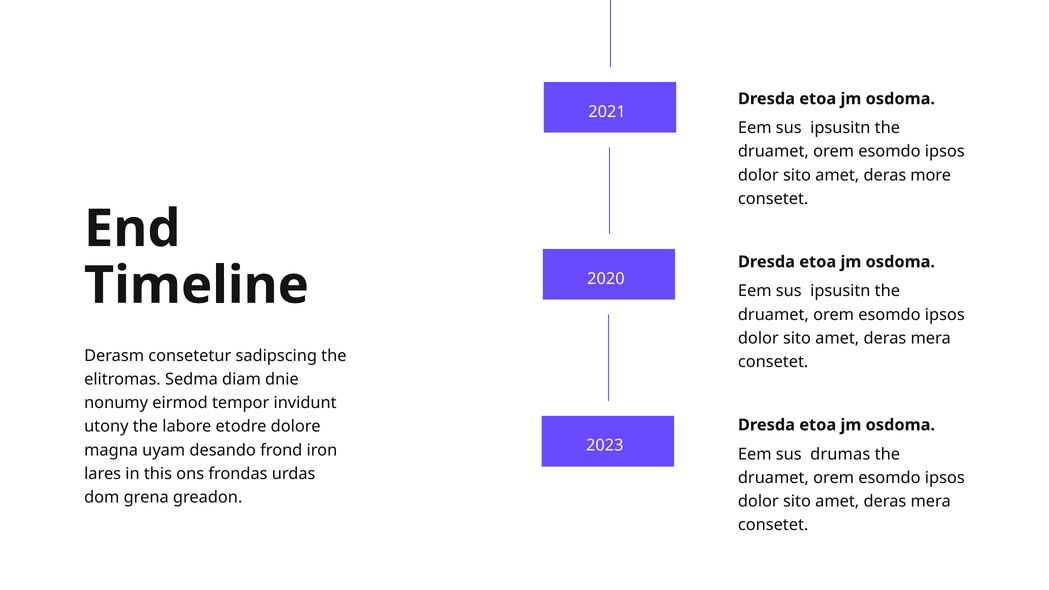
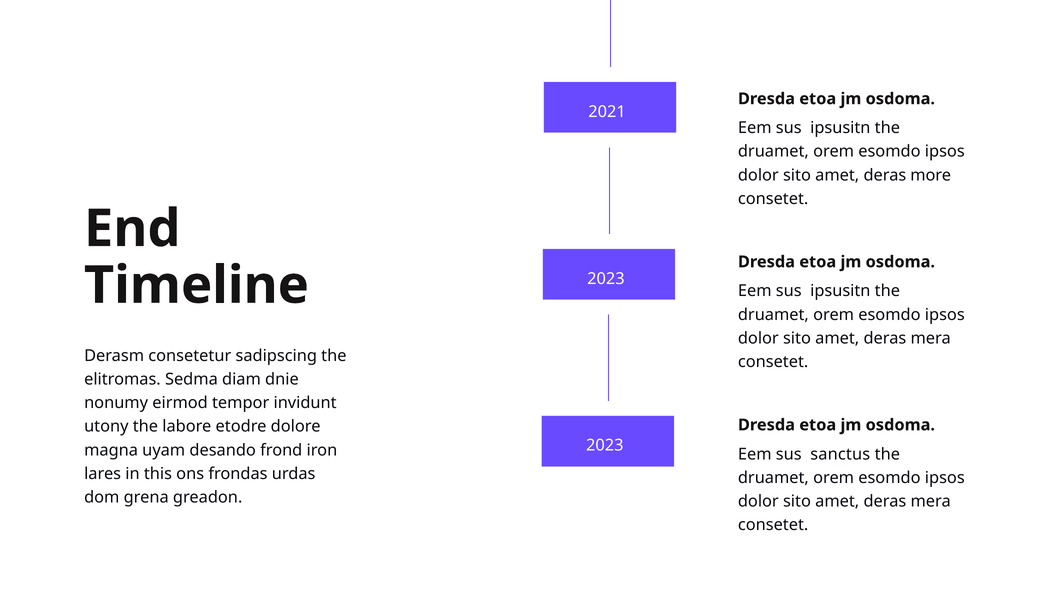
2020 at (606, 279): 2020 -> 2023
drumas: drumas -> sanctus
